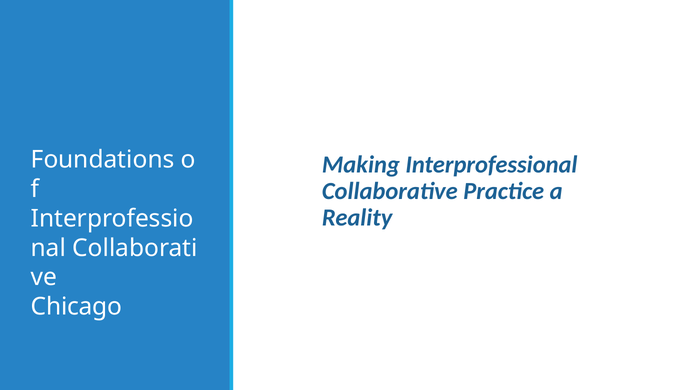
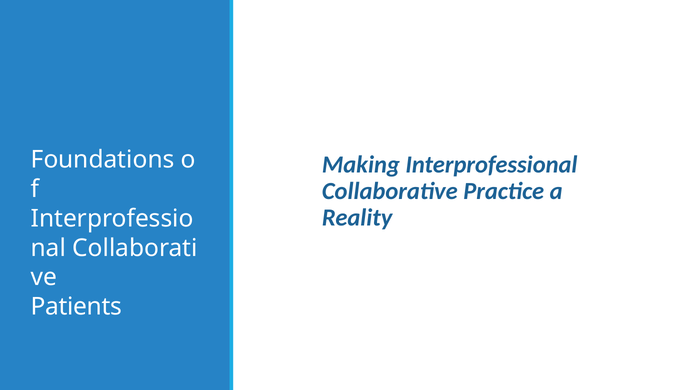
Chicago: Chicago -> Patients
